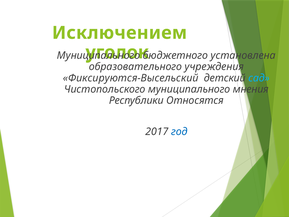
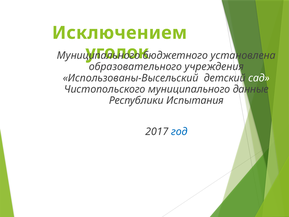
Фиксируются-Высельский: Фиксируются-Высельский -> Использованы-Высельский
сад colour: light blue -> white
мнения: мнения -> данные
Относятся: Относятся -> Испытания
